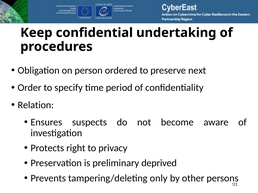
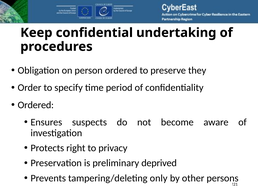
next: next -> they
Relation at (36, 105): Relation -> Ordered
